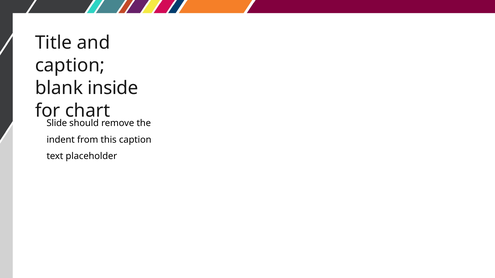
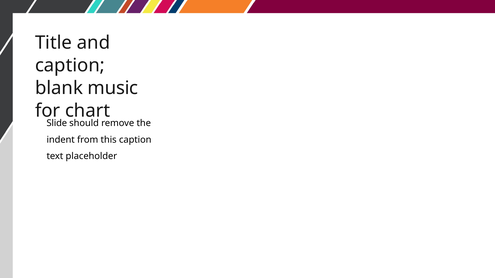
inside: inside -> music
